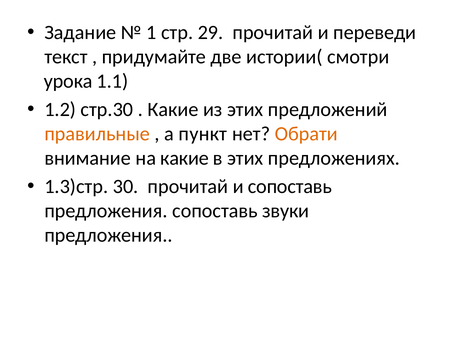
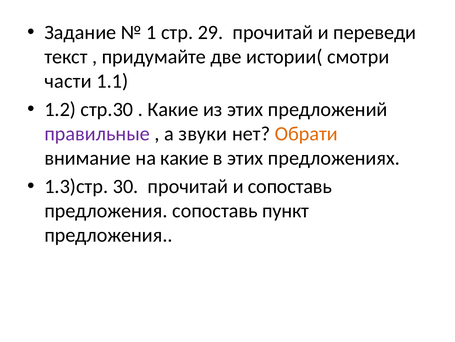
урока: урока -> части
правильные colour: orange -> purple
пункт: пункт -> звуки
звуки: звуки -> пункт
